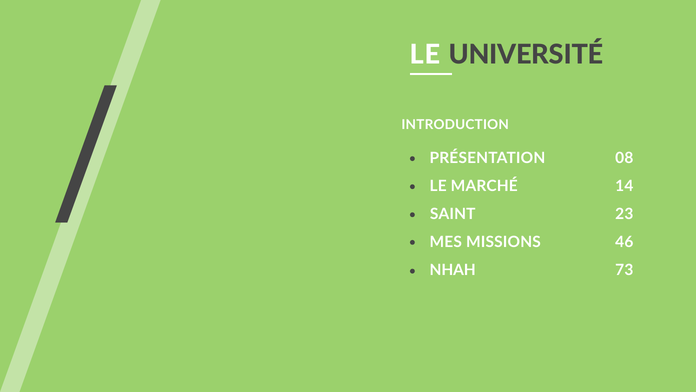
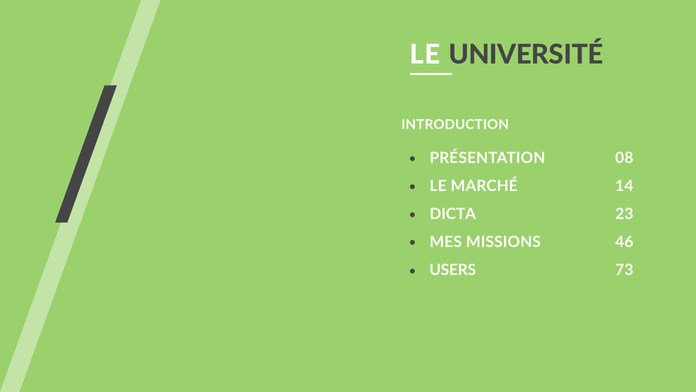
SAINT: SAINT -> DICTA
NHAH: NHAH -> USERS
